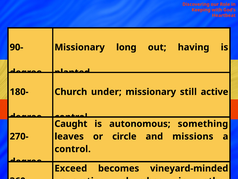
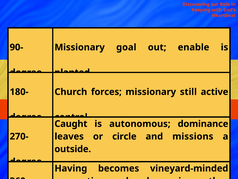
long: long -> goal
having: having -> enable
under: under -> forces
something: something -> dominance
control at (73, 149): control -> outside
Exceed: Exceed -> Having
